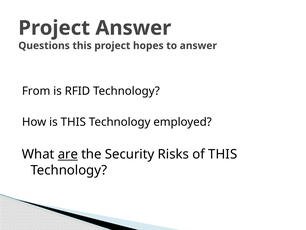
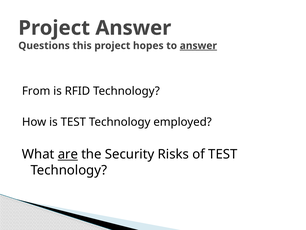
answer at (198, 46) underline: none -> present
is THIS: THIS -> TEST
of THIS: THIS -> TEST
